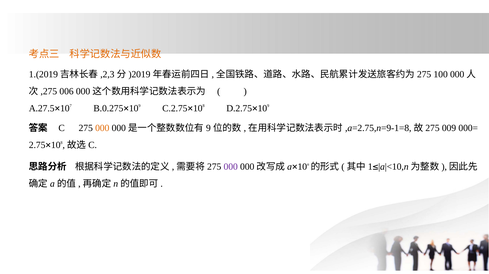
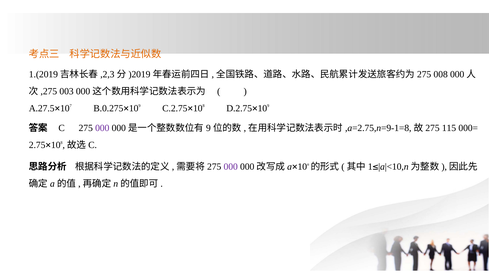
100: 100 -> 008
006: 006 -> 003
000 at (102, 128) colour: orange -> purple
009: 009 -> 115
